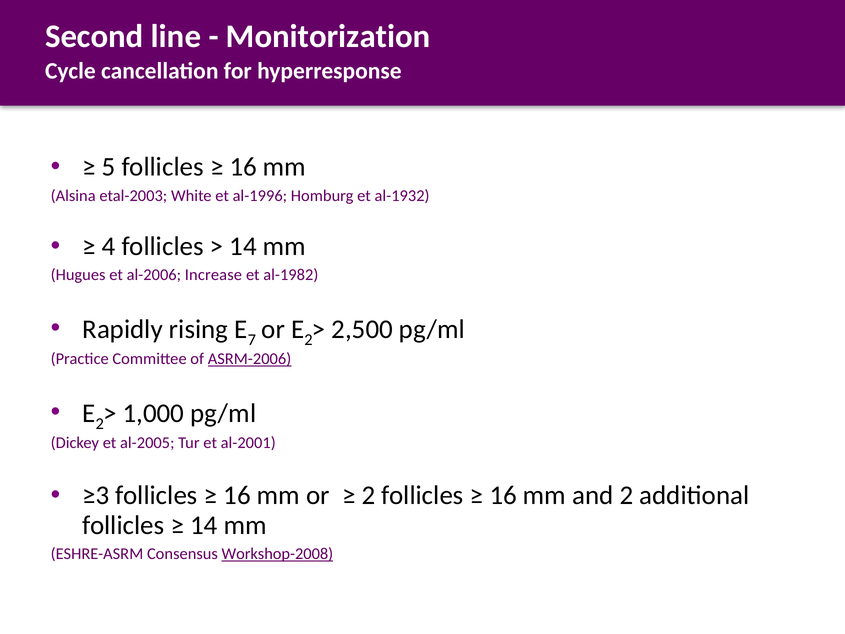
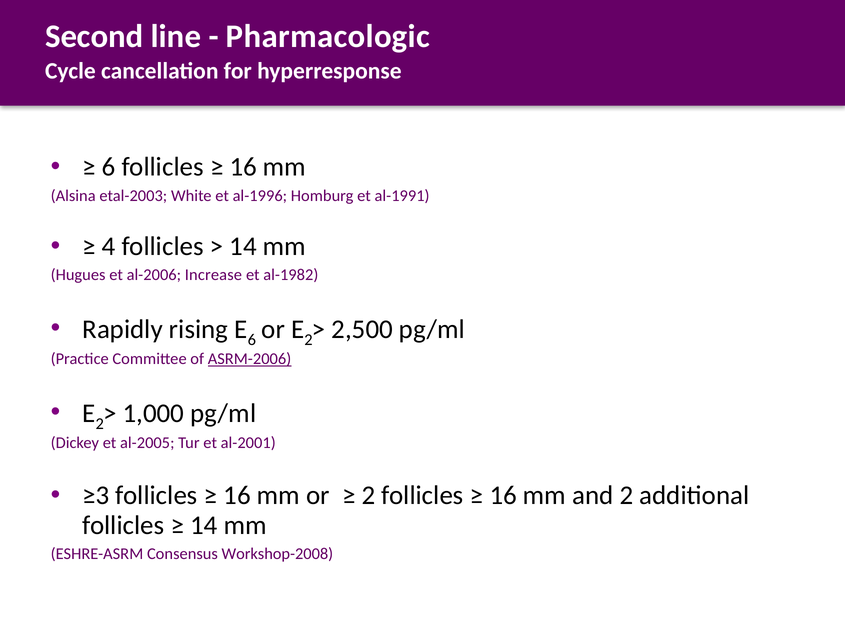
Monitorization: Monitorization -> Pharmacologic
5 at (109, 167): 5 -> 6
al-1932: al-1932 -> al-1991
7 at (252, 340): 7 -> 6
Workshop-2008 underline: present -> none
